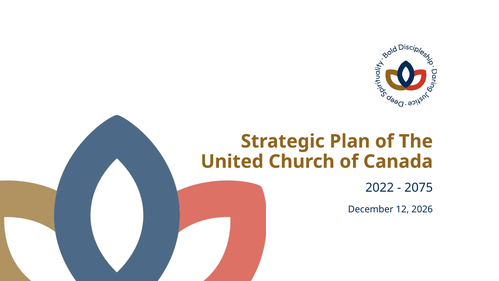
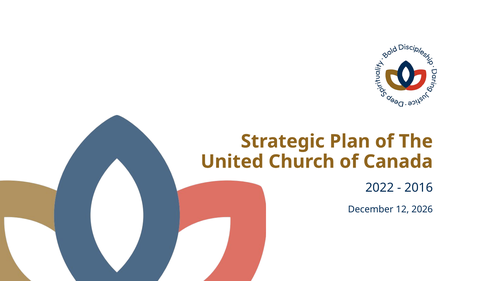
2075: 2075 -> 2016
